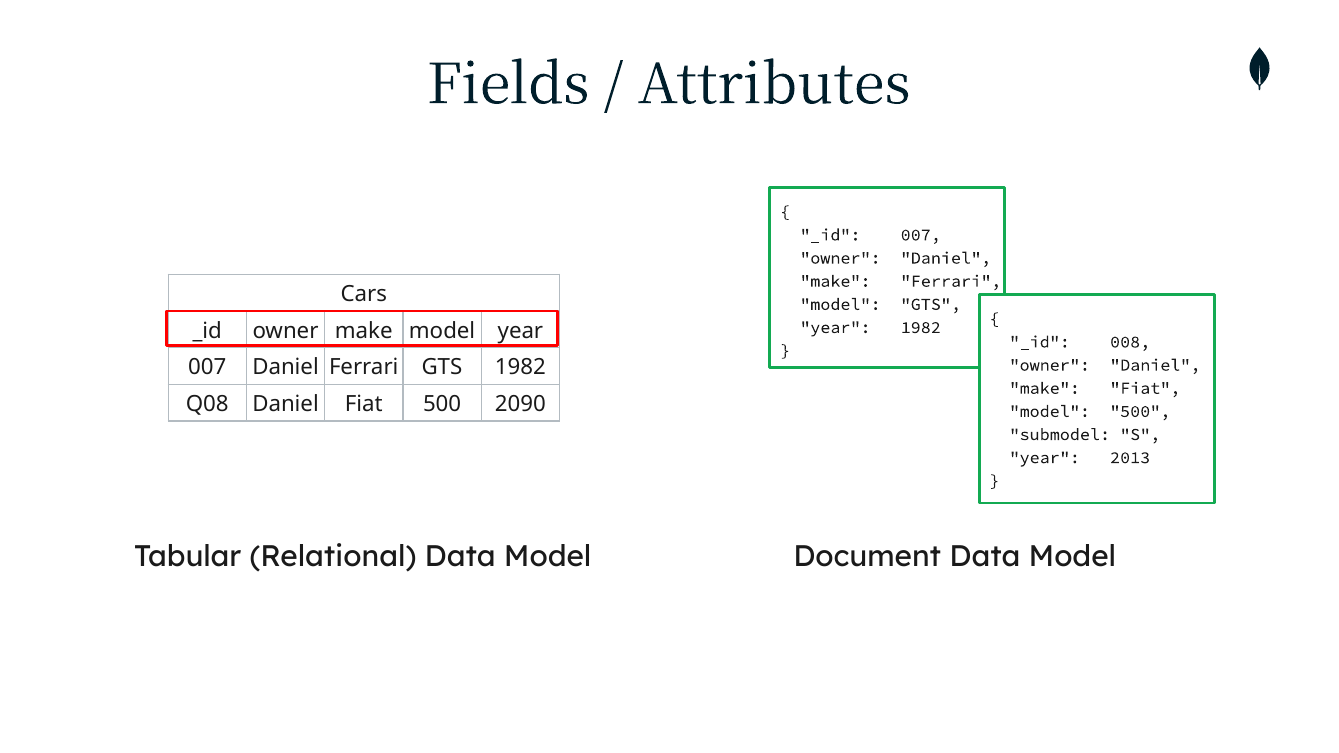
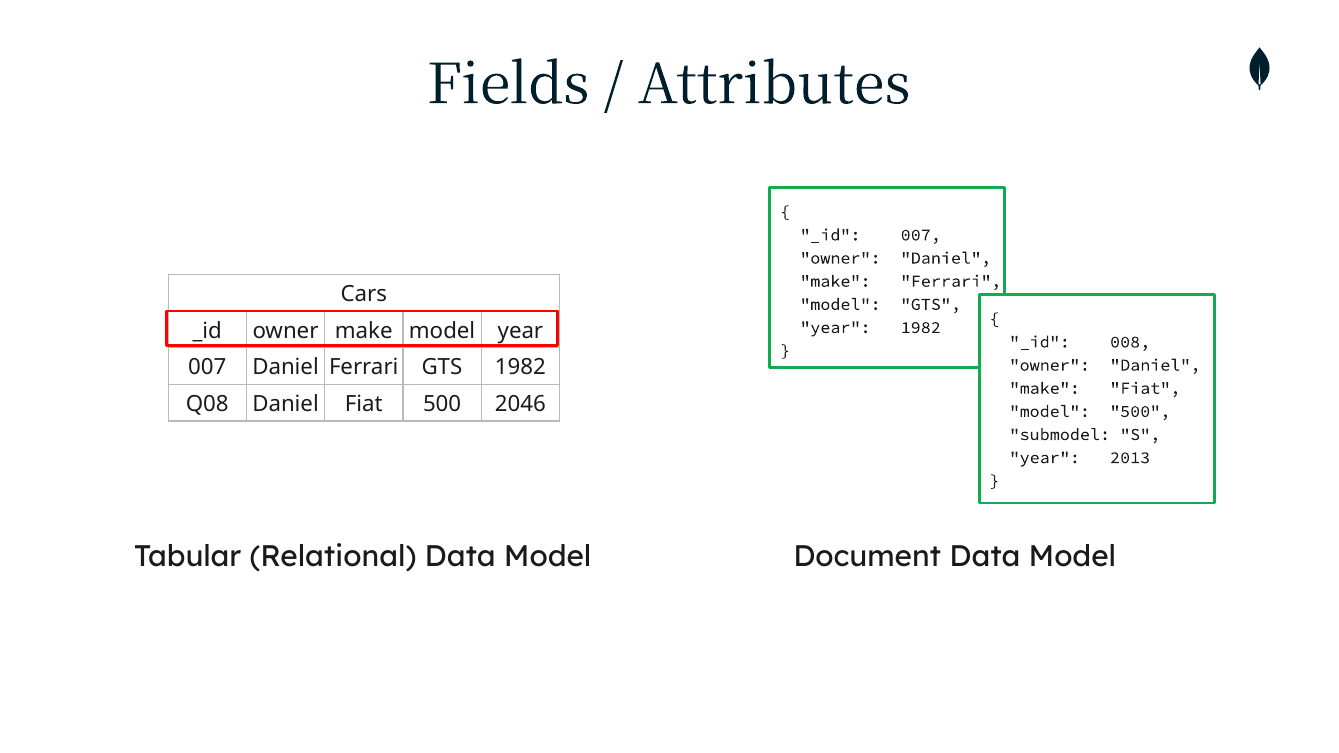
2090: 2090 -> 2046
